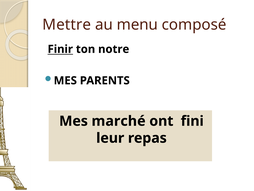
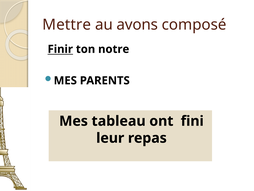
menu: menu -> avons
marché: marché -> tableau
